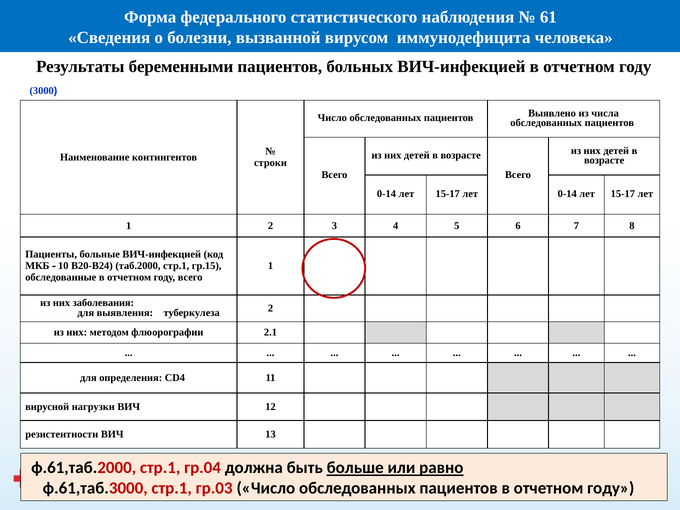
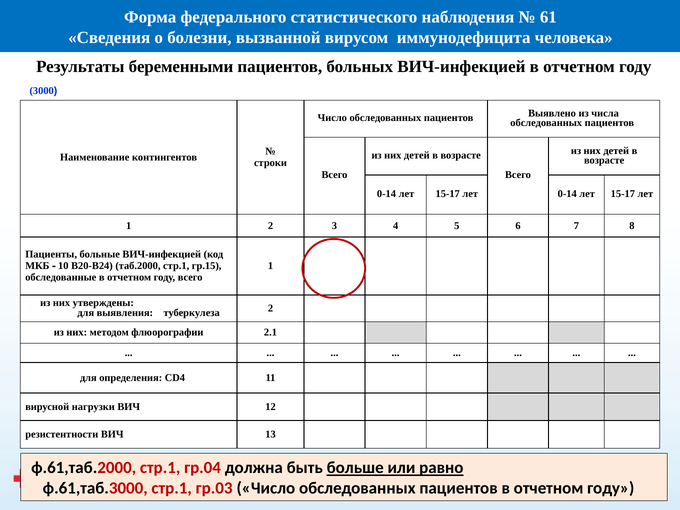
заболевания: заболевания -> утверждены
